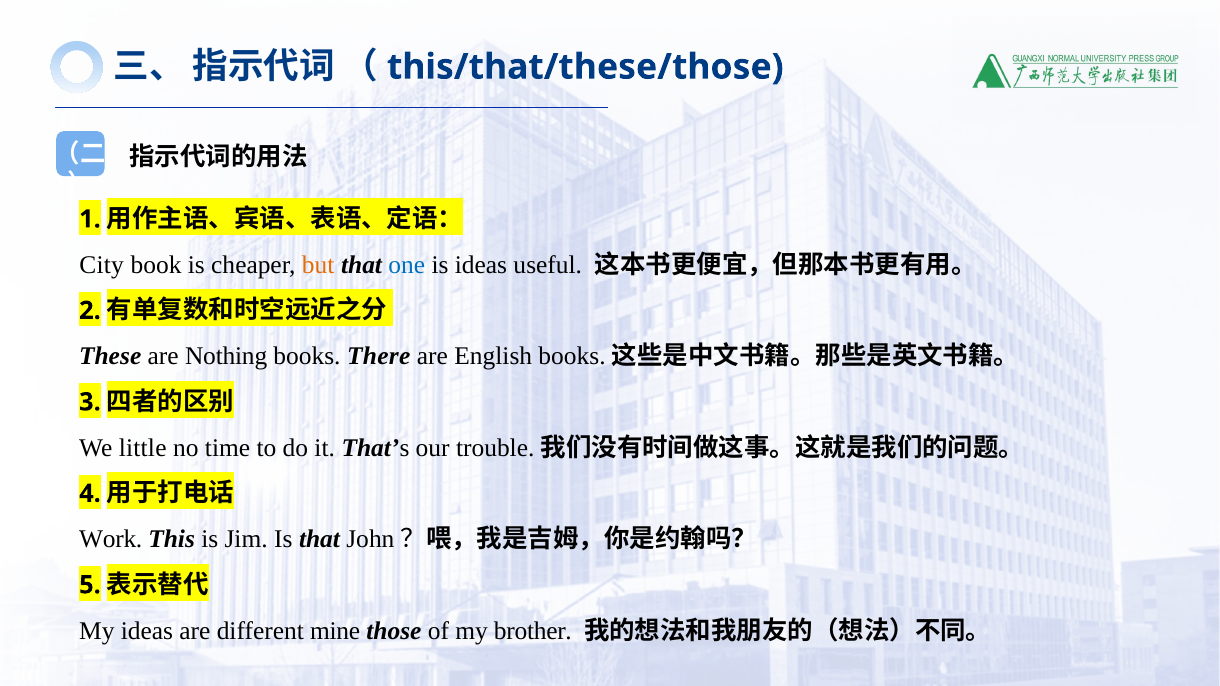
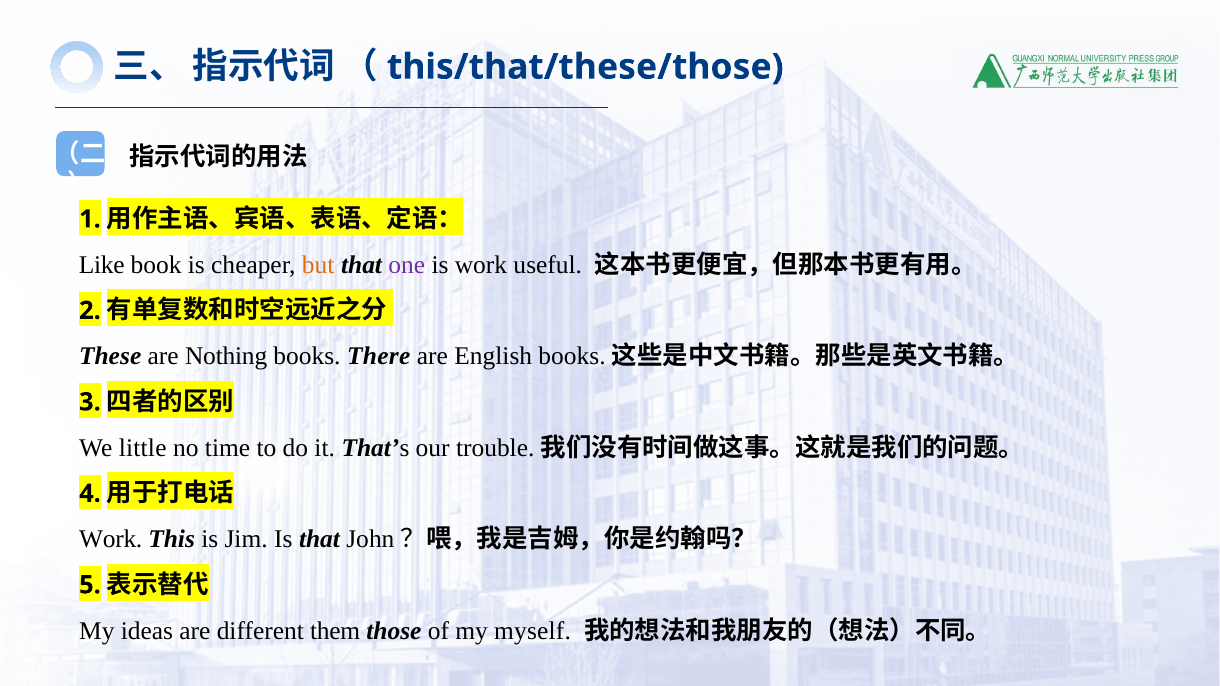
City: City -> Like
one colour: blue -> purple
is ideas: ideas -> work
mine: mine -> them
brother: brother -> myself
